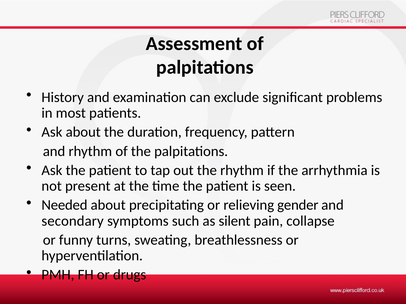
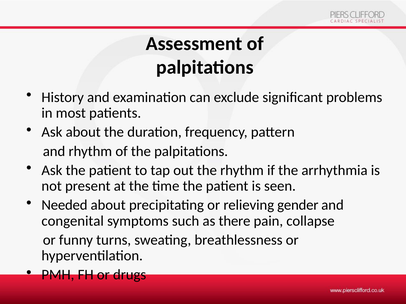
secondary: secondary -> congenital
silent: silent -> there
